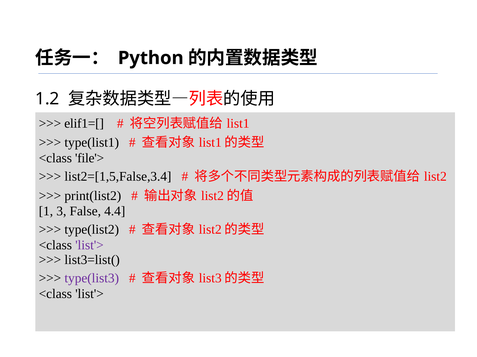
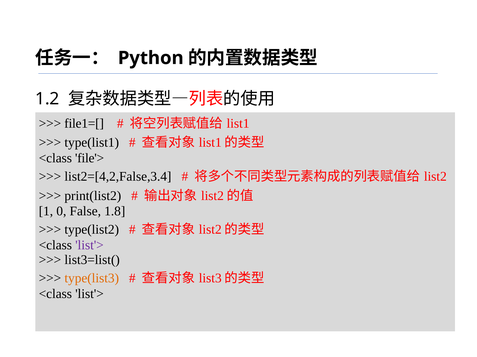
elif1=[: elif1=[ -> file1=[
list2=[1,5,False,3.4: list2=[1,5,False,3.4 -> list2=[4,2,False,3.4
3: 3 -> 0
4.4: 4.4 -> 1.8
type(list3 colour: purple -> orange
